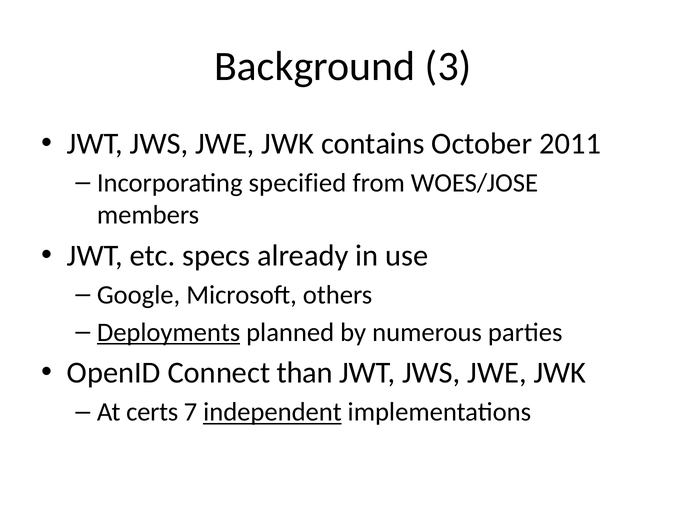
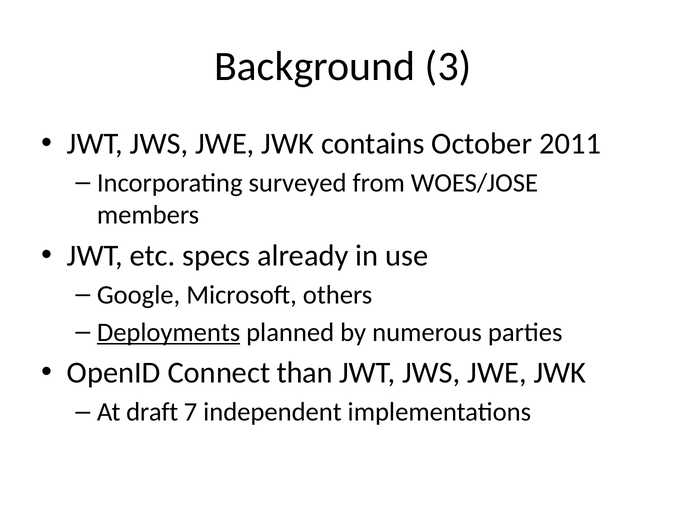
specified: specified -> surveyed
certs: certs -> draft
independent underline: present -> none
